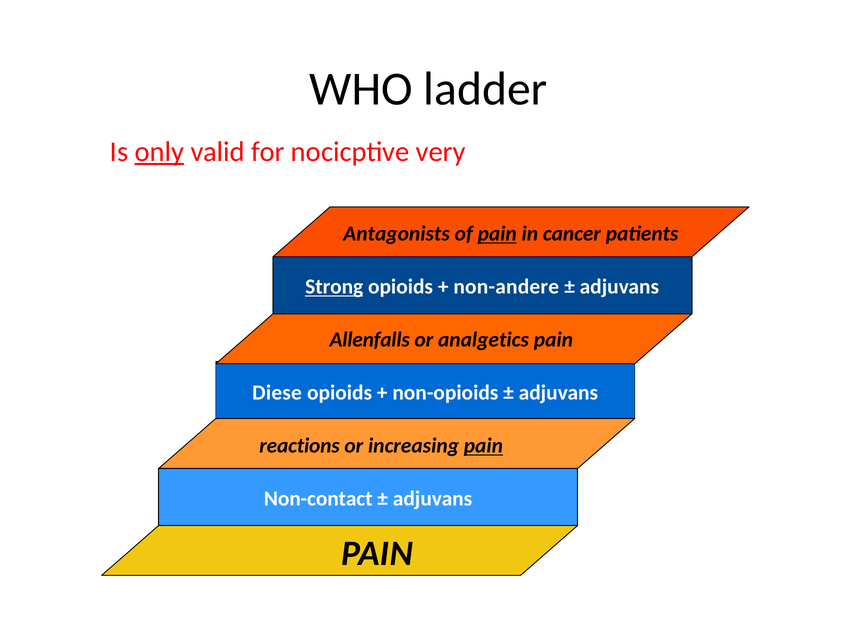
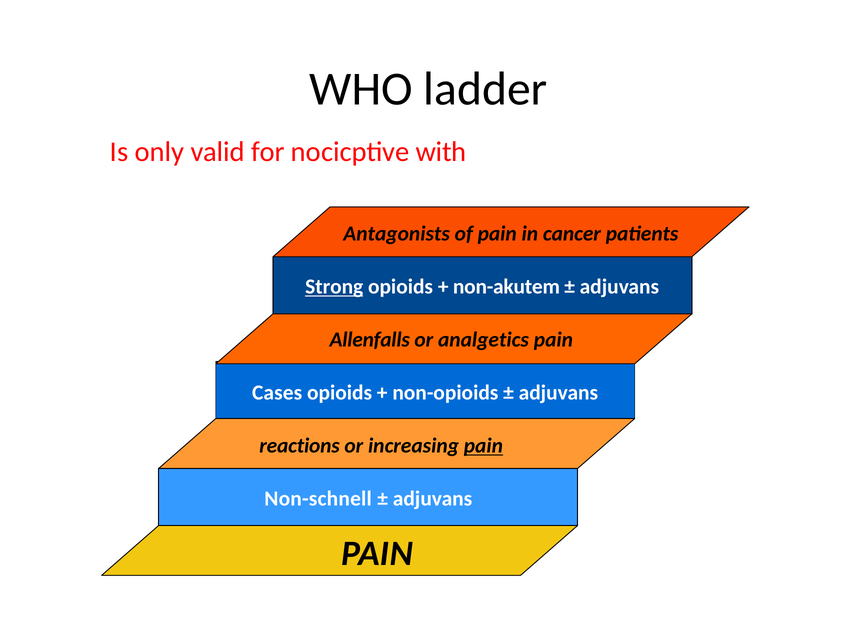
only underline: present -> none
very: very -> with
pain at (497, 234) underline: present -> none
non-andere: non-andere -> non-akutem
Diese: Diese -> Cases
Non-contact: Non-contact -> Non-schnell
